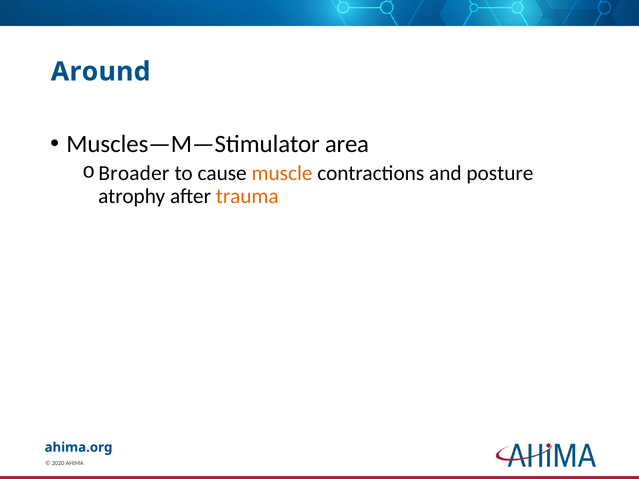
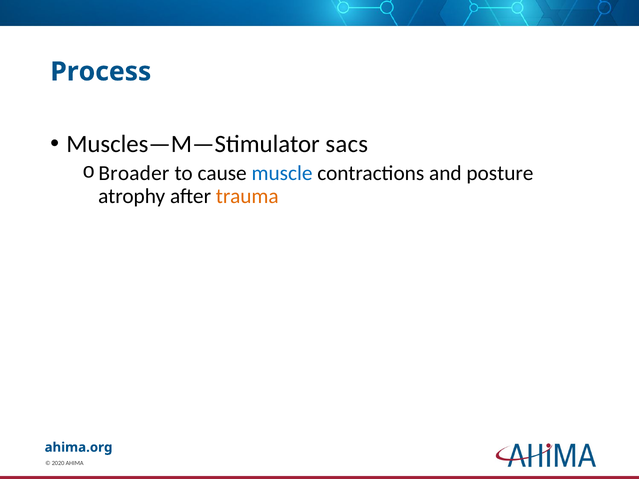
Around: Around -> Process
area: area -> sacs
muscle colour: orange -> blue
